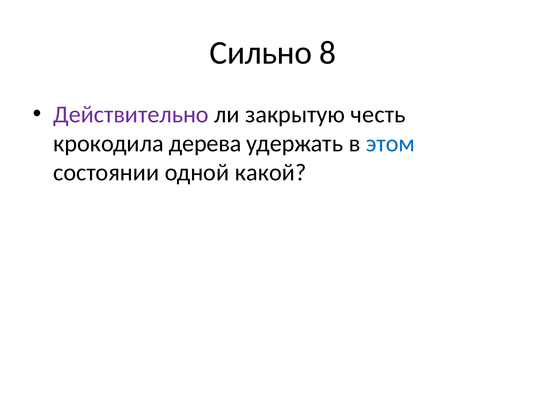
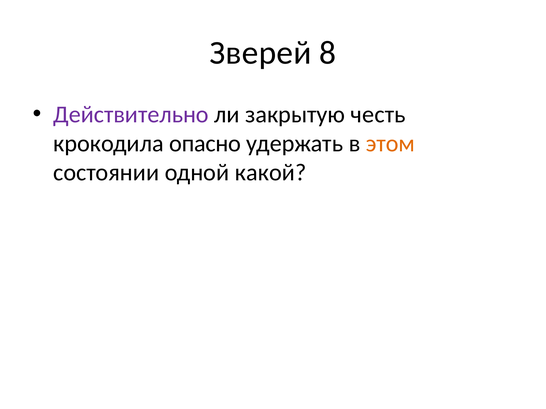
Сильно: Сильно -> Зверей
дерева: дерева -> опасно
этом colour: blue -> orange
